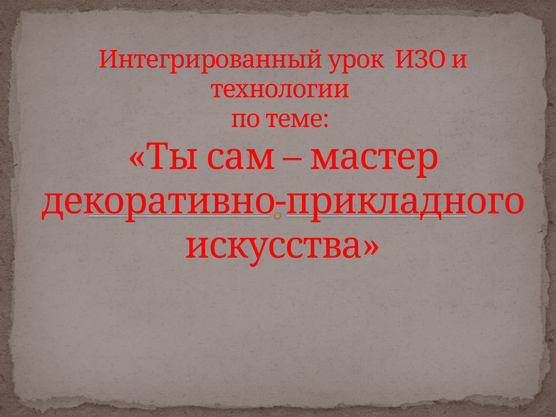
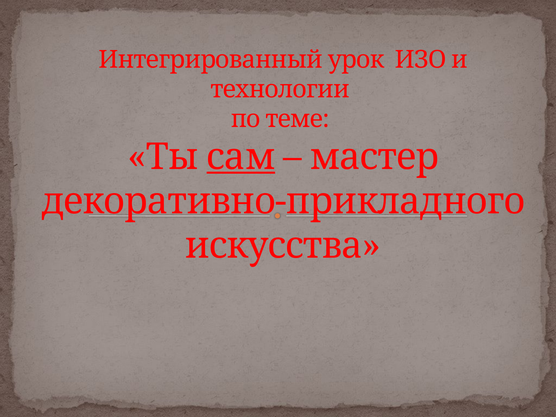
сам underline: none -> present
